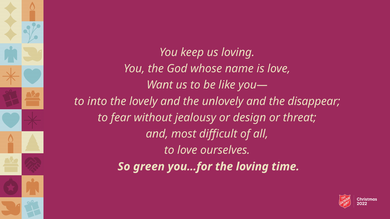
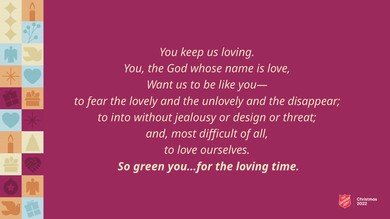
into: into -> fear
fear: fear -> into
